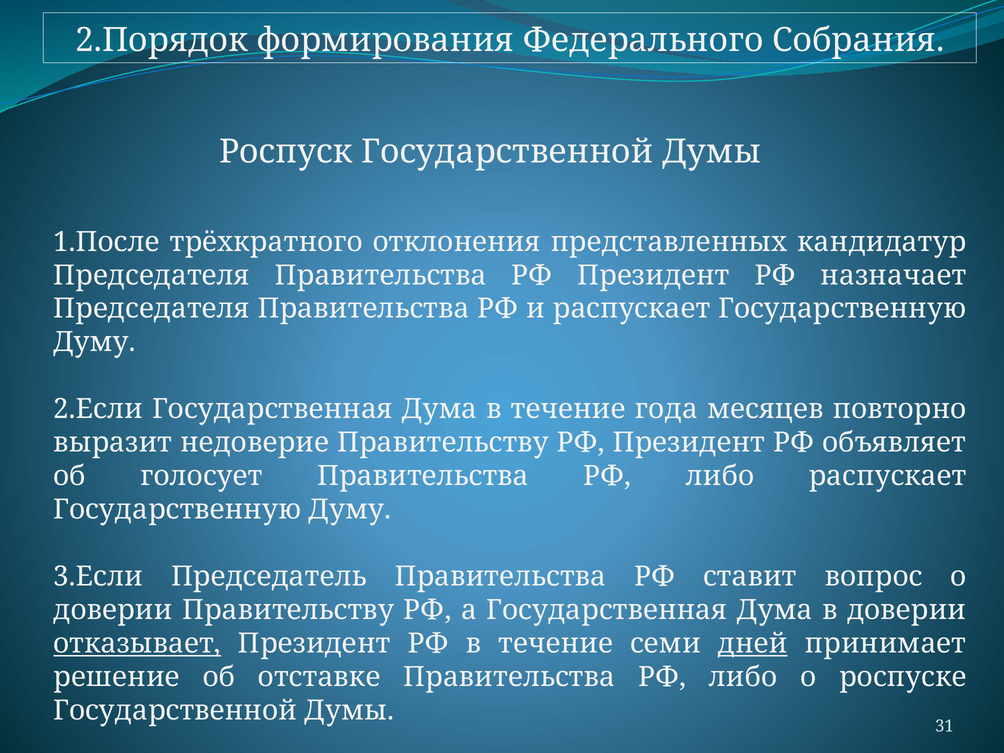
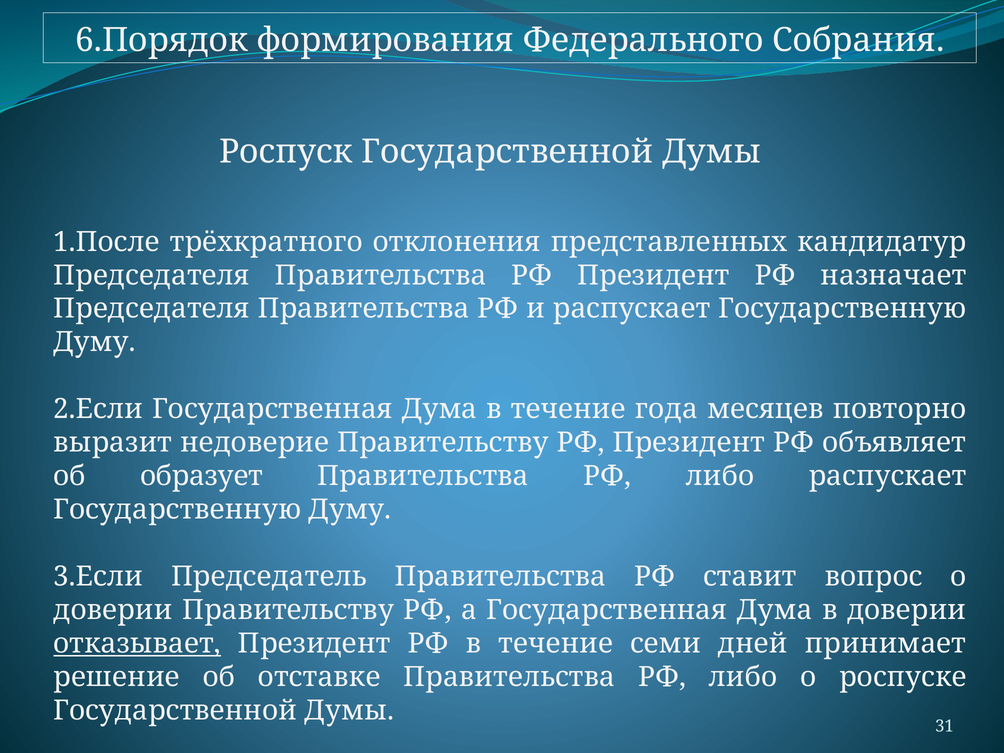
2.Порядок: 2.Порядок -> 6.Порядок
голосует: голосует -> образует
дней underline: present -> none
